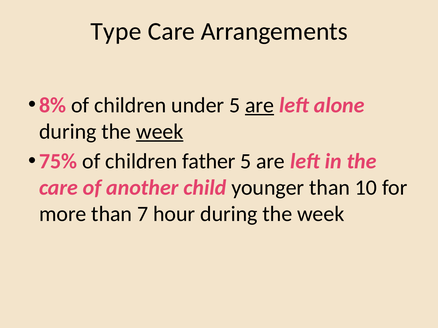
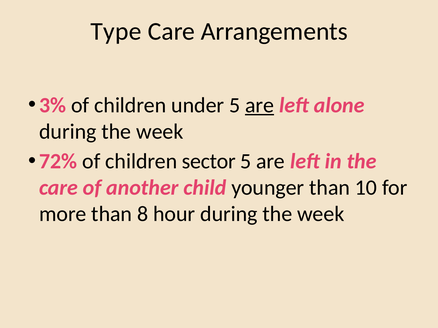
8%: 8% -> 3%
week at (160, 132) underline: present -> none
75%: 75% -> 72%
father: father -> sector
7: 7 -> 8
